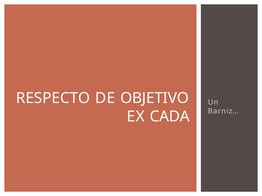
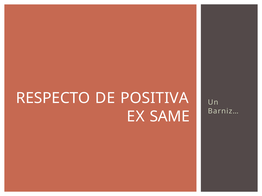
OBJETIVO: OBJETIVO -> POSITIVA
CADA: CADA -> SAME
